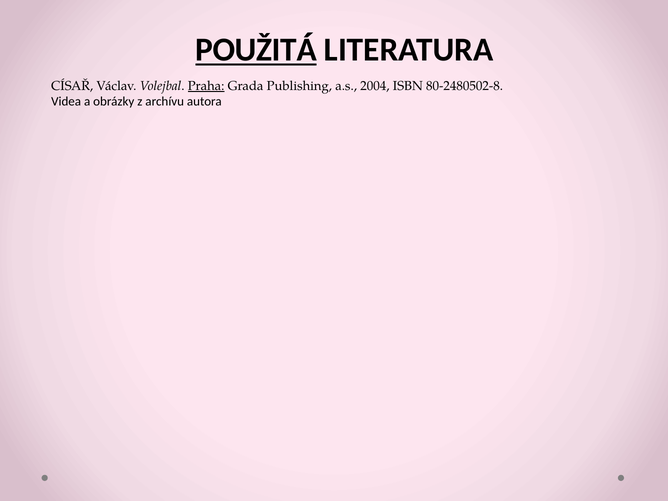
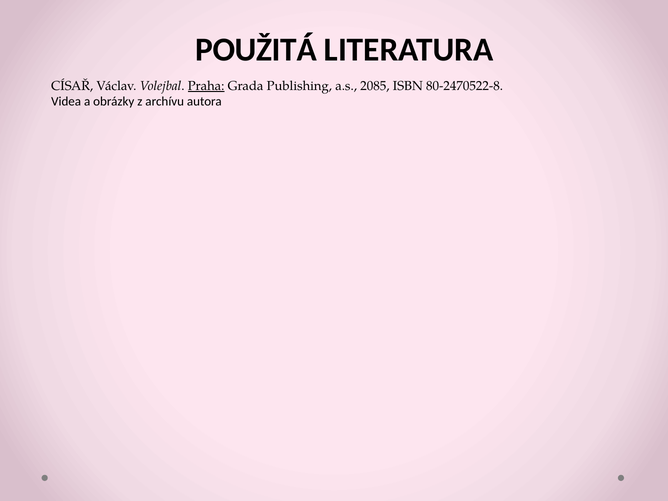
POUŽITÁ underline: present -> none
2004: 2004 -> 2085
80-2480502-8: 80-2480502-8 -> 80-2470522-8
